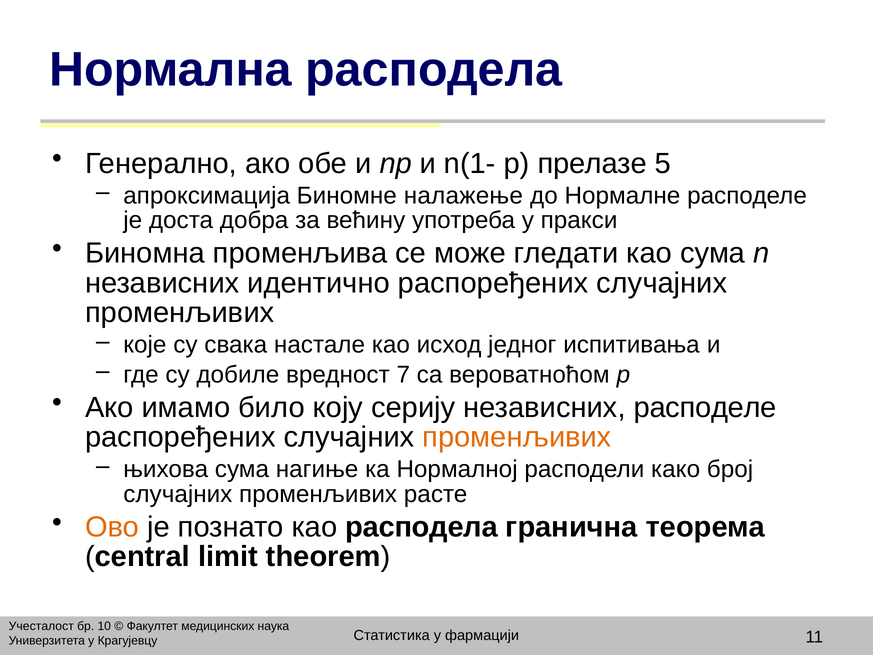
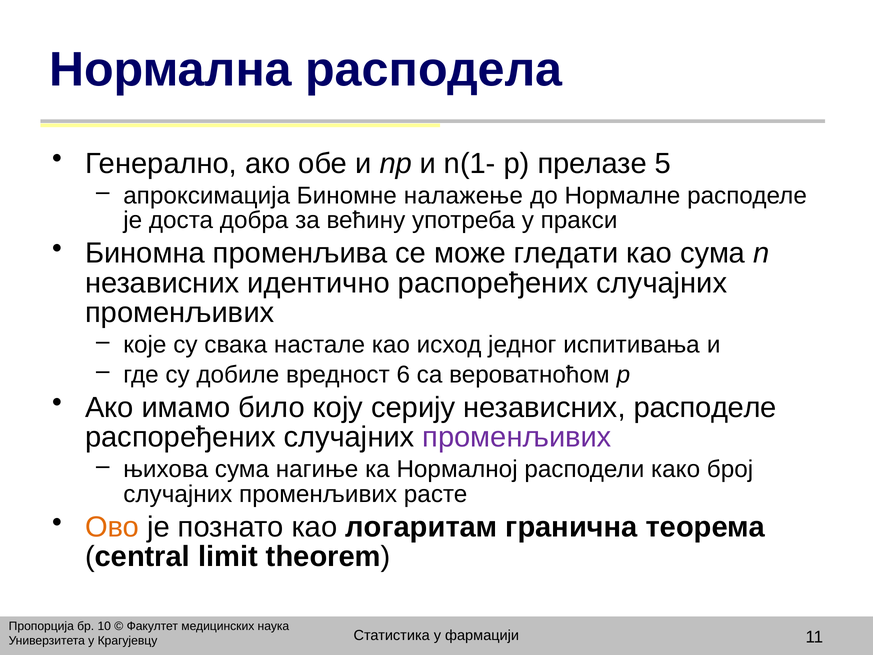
7: 7 -> 6
променљивих at (517, 437) colour: orange -> purple
као расподела: расподела -> логаритам
Учесталост: Учесталост -> Пропорција
